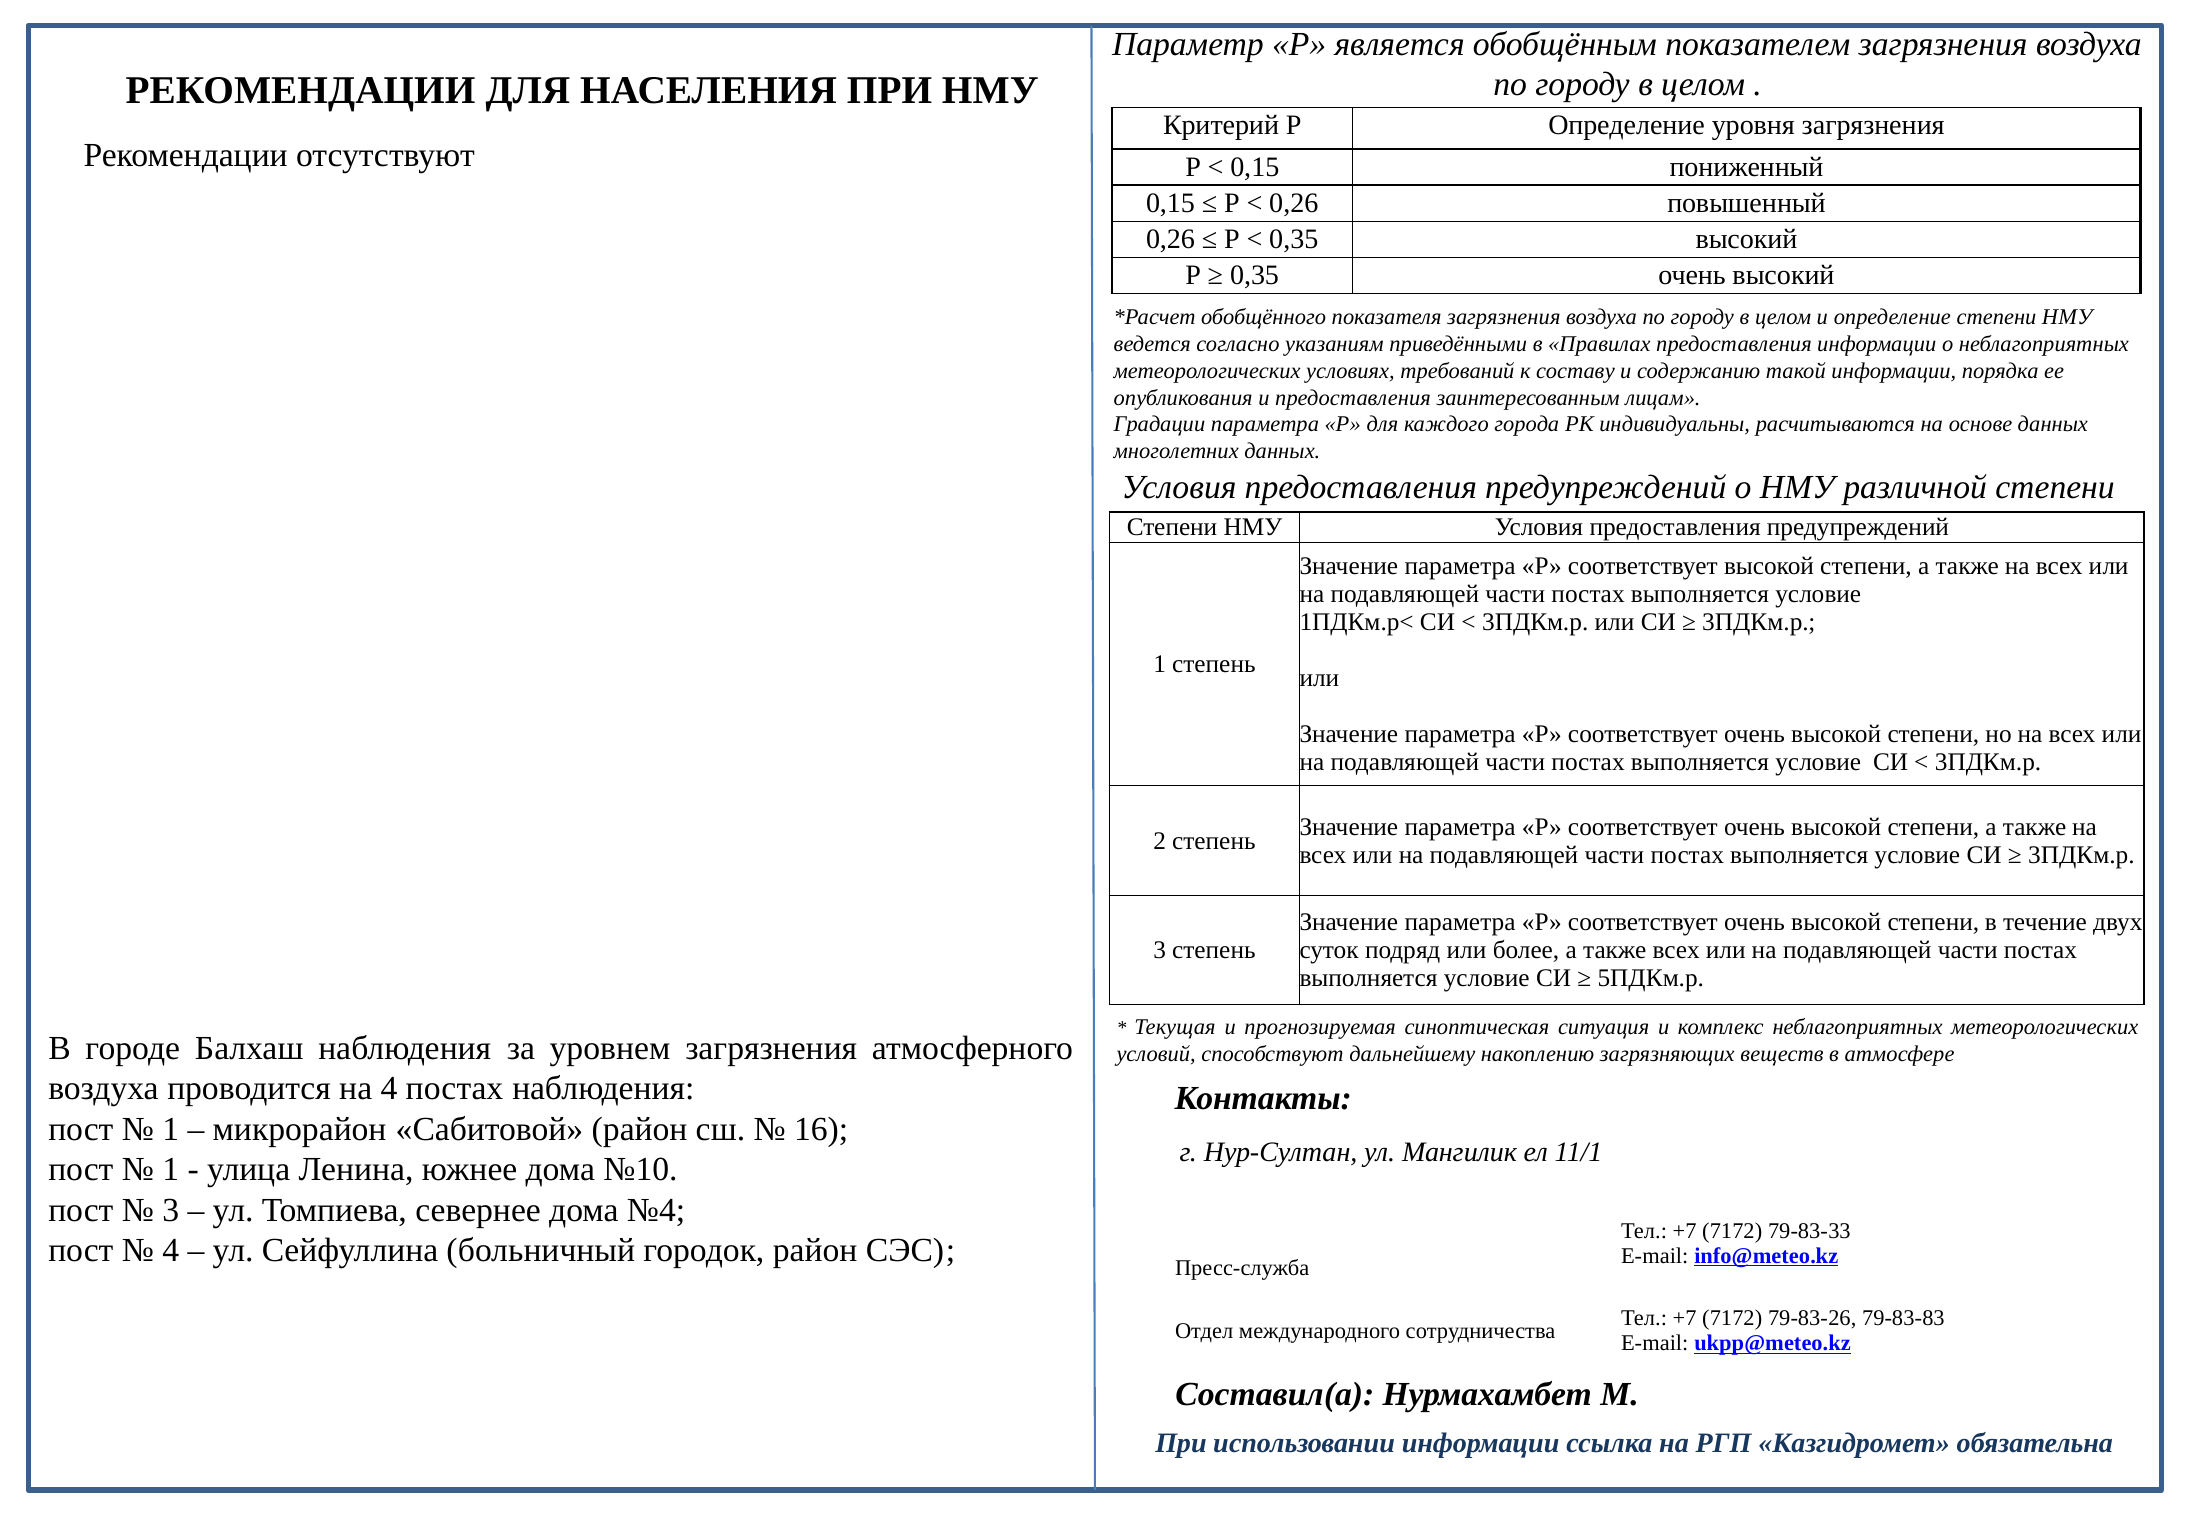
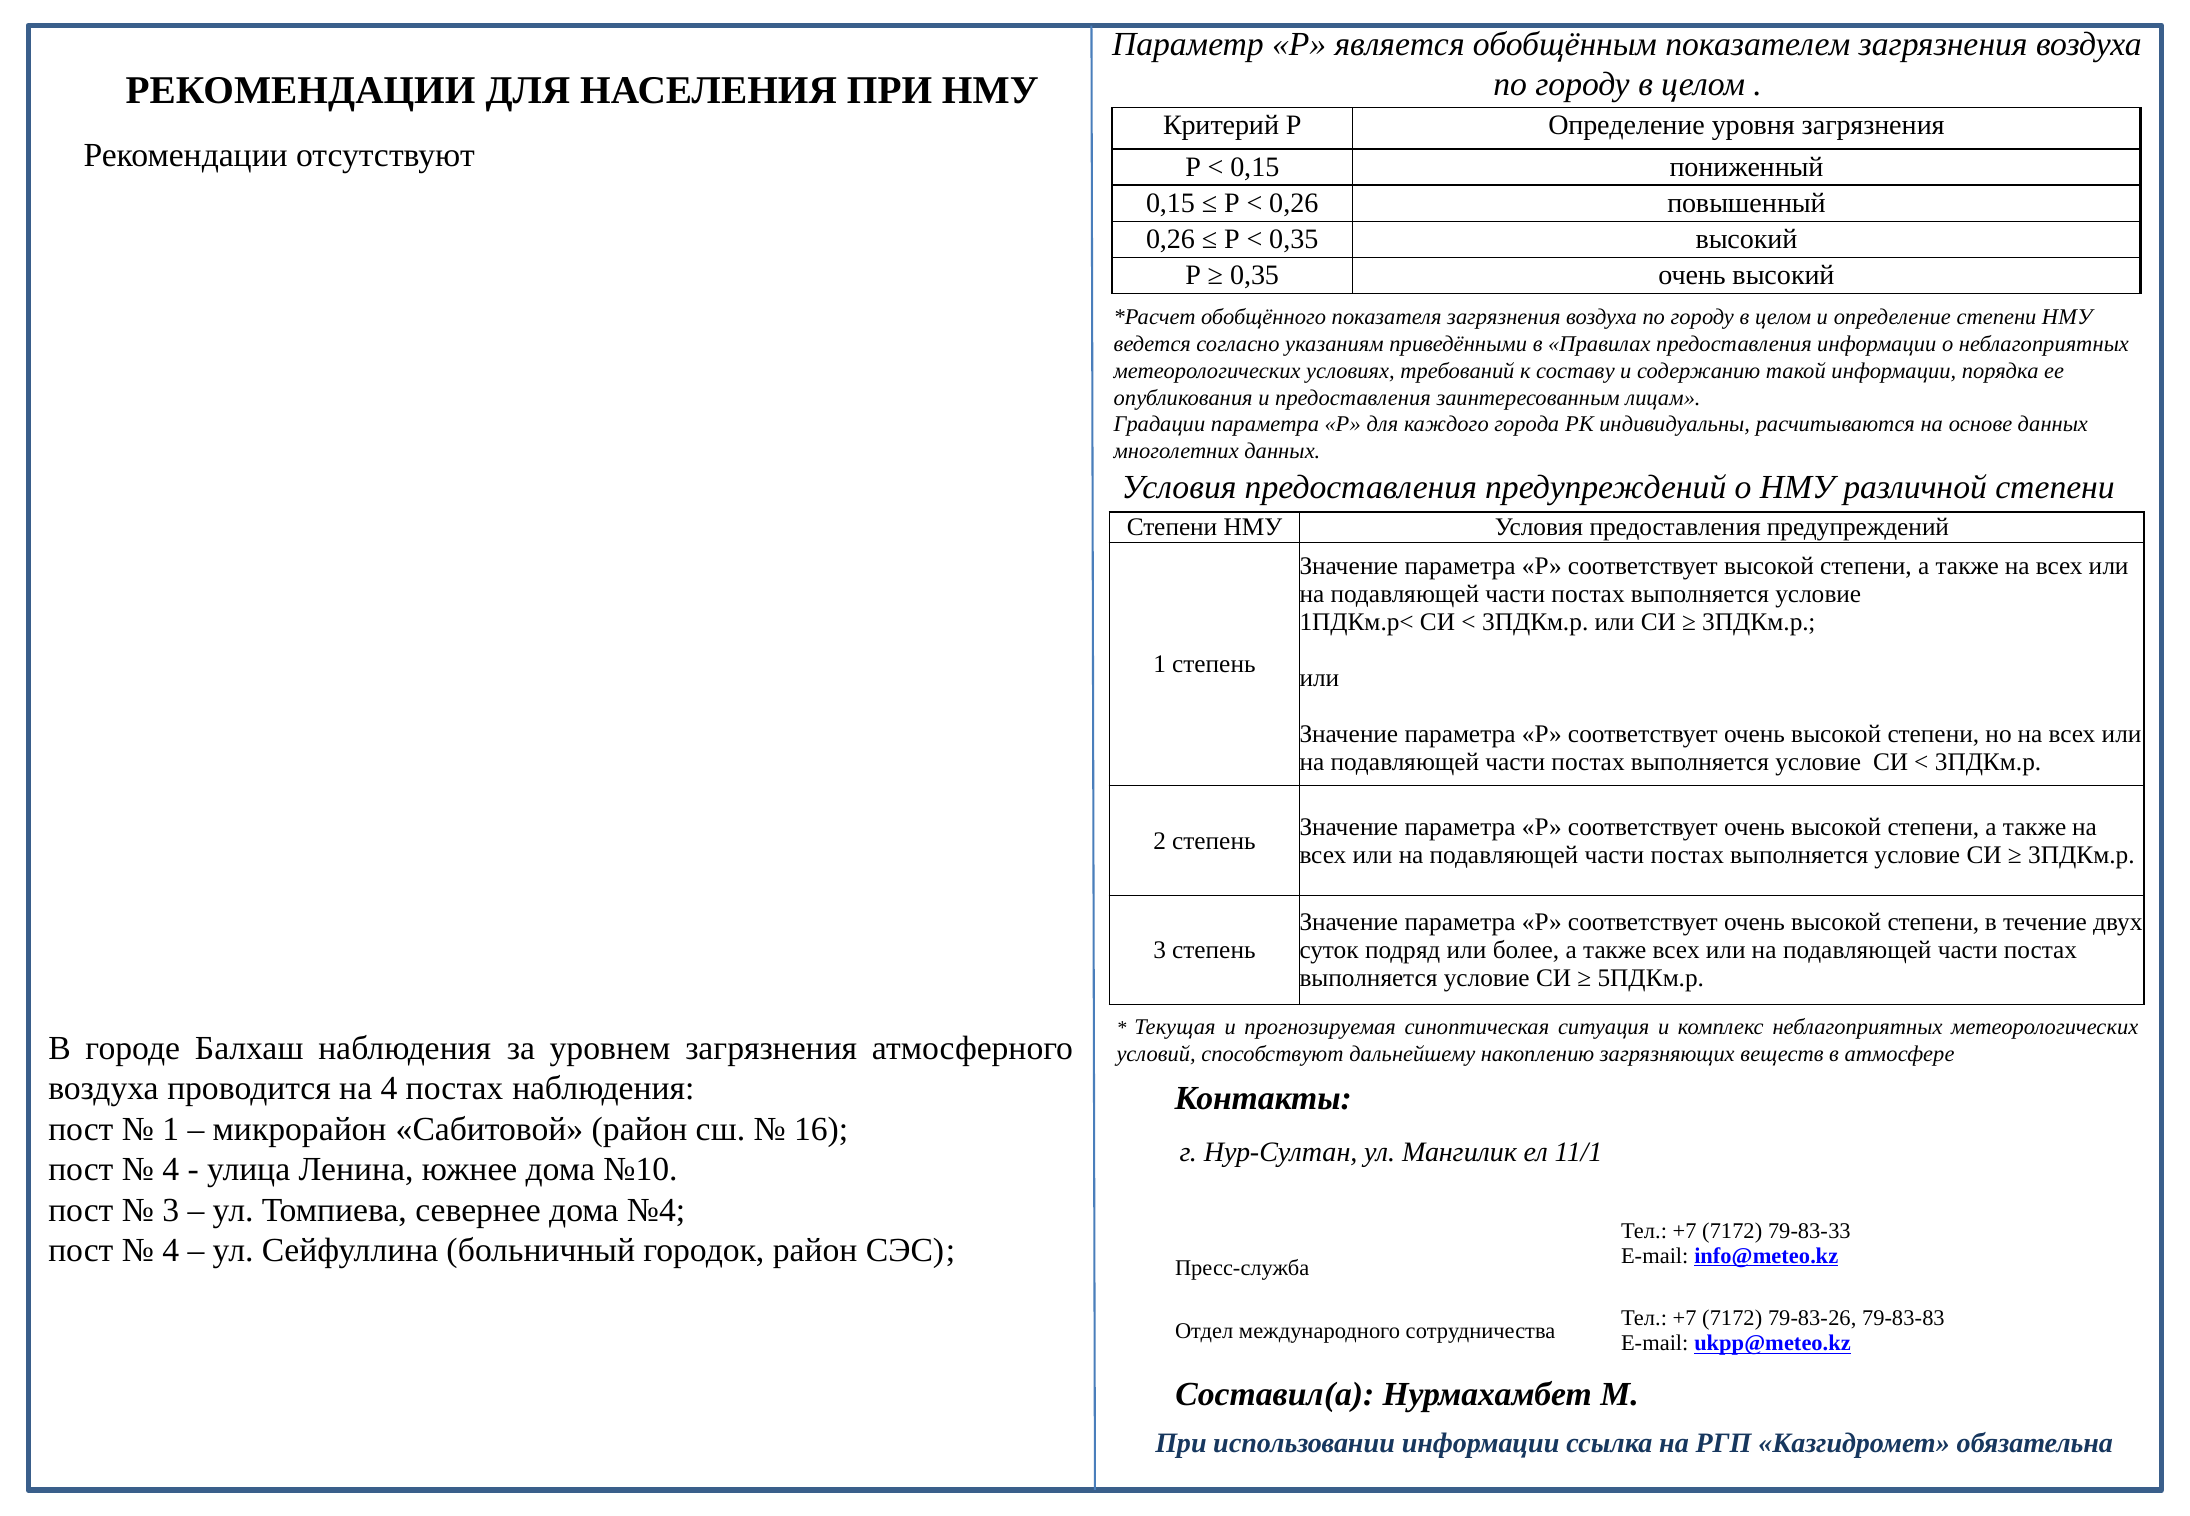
1 at (171, 1170): 1 -> 4
